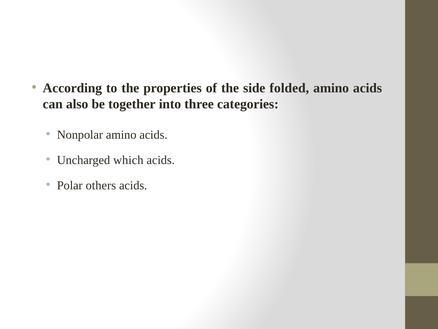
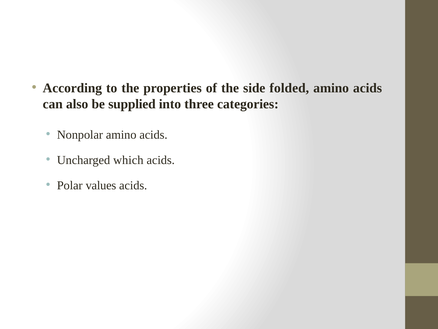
together: together -> supplied
others: others -> values
